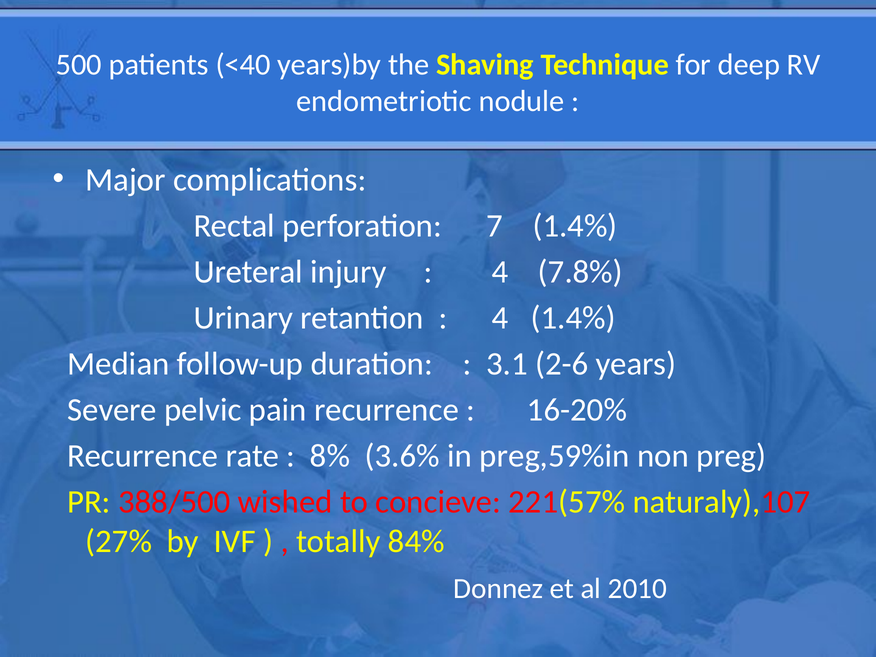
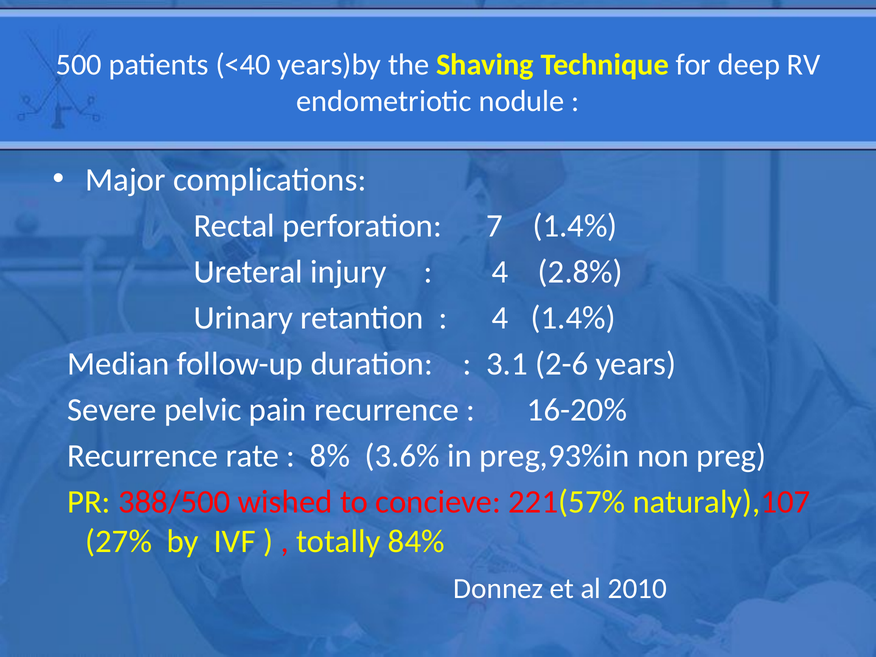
7.8%: 7.8% -> 2.8%
preg,59%in: preg,59%in -> preg,93%in
